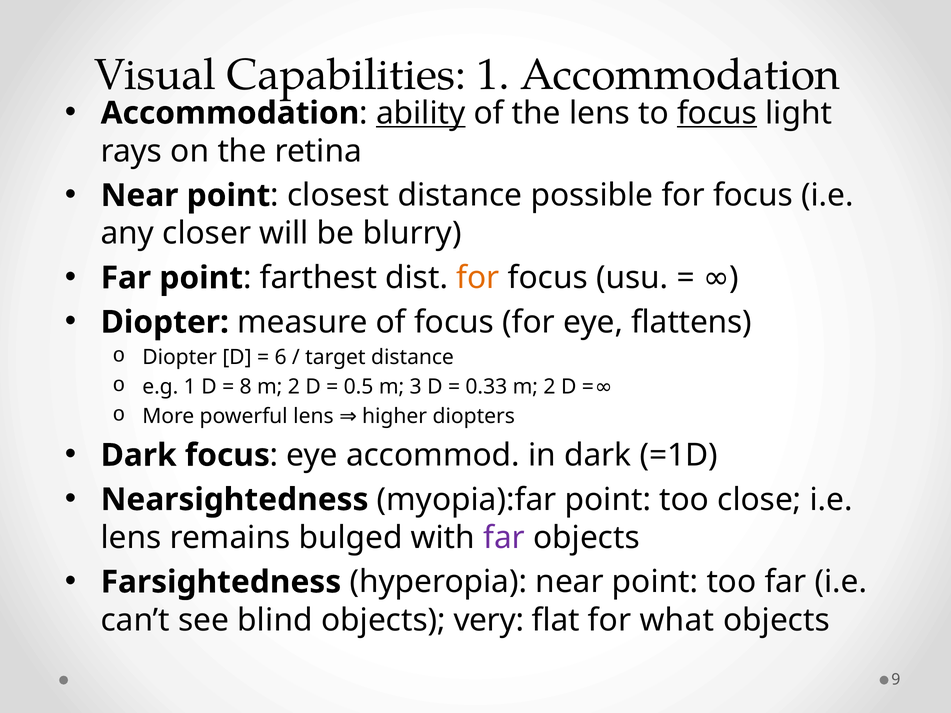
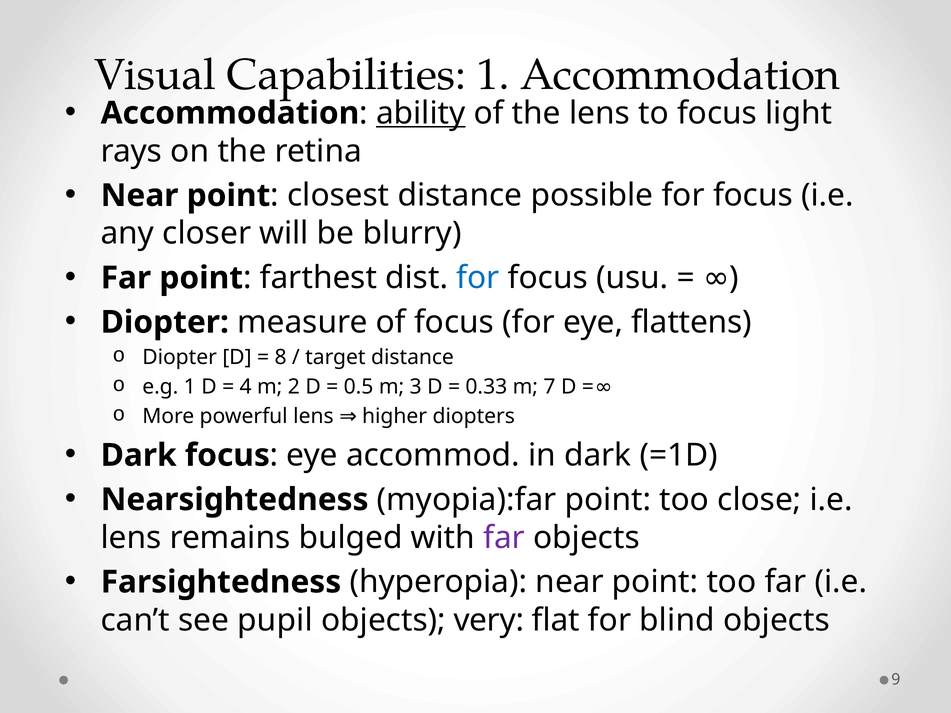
focus at (717, 113) underline: present -> none
for at (478, 278) colour: orange -> blue
6: 6 -> 8
8: 8 -> 4
0.33 m 2: 2 -> 7
blind: blind -> pupil
what: what -> blind
